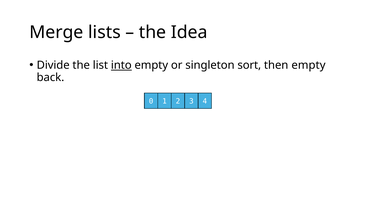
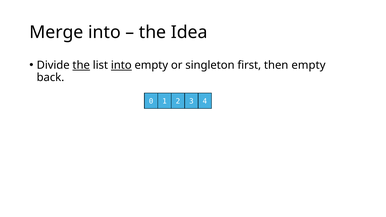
Merge lists: lists -> into
the at (81, 65) underline: none -> present
sort: sort -> first
